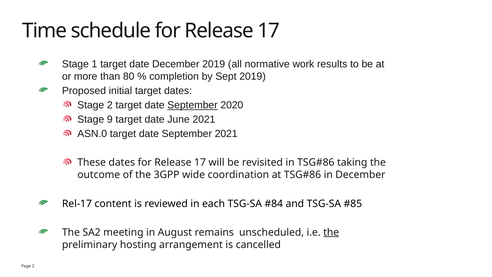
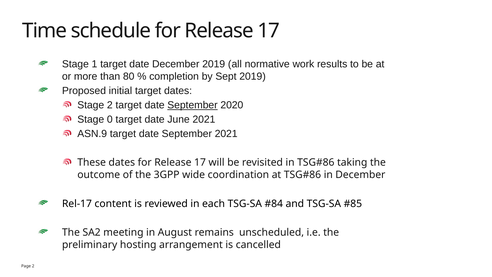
9: 9 -> 0
ASN.0: ASN.0 -> ASN.9
the at (331, 232) underline: present -> none
